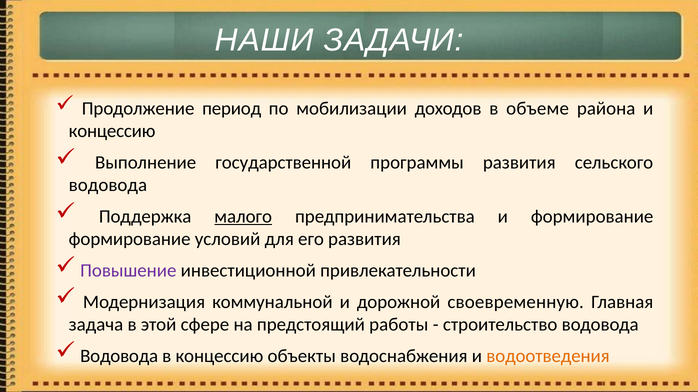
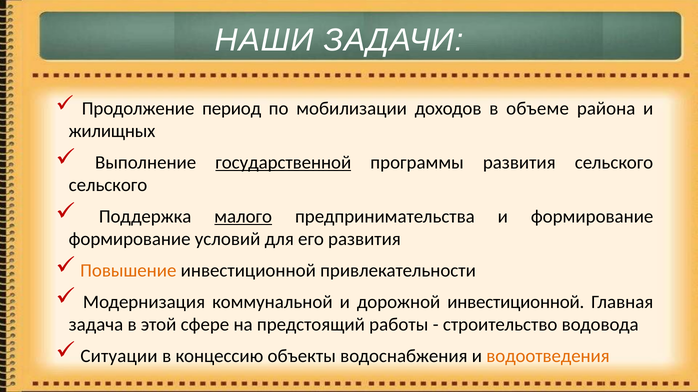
концессию at (112, 131): концессию -> жилищных
государственной underline: none -> present
водовода at (108, 185): водовода -> сельского
Повышение colour: purple -> orange
дорожной своевременную: своевременную -> инвестиционной
Водовода at (119, 356): Водовода -> Ситуации
